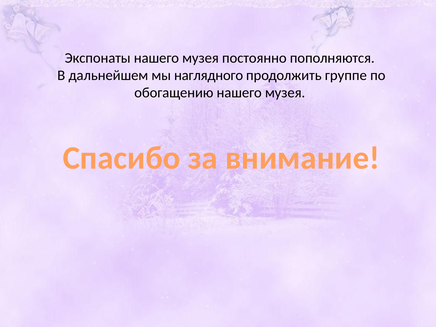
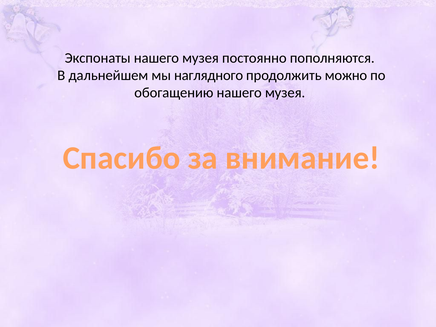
группе: группе -> можно
